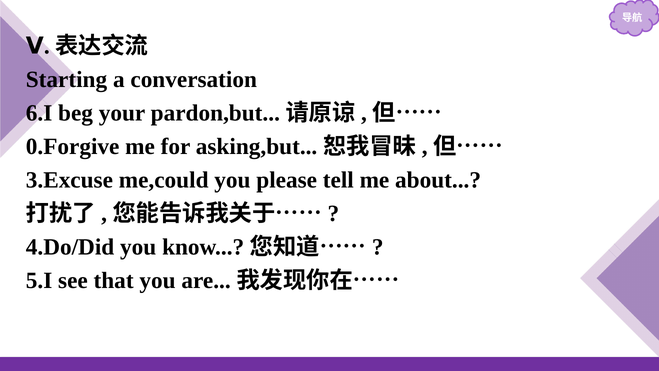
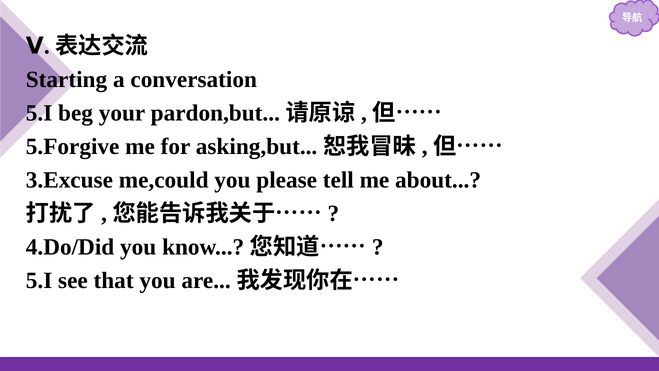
6.I at (39, 113): 6.I -> 5.I
0.Forgive: 0.Forgive -> 5.Forgive
